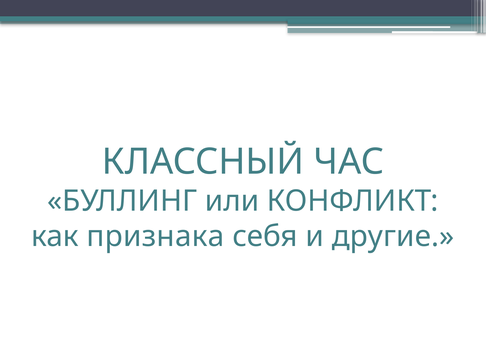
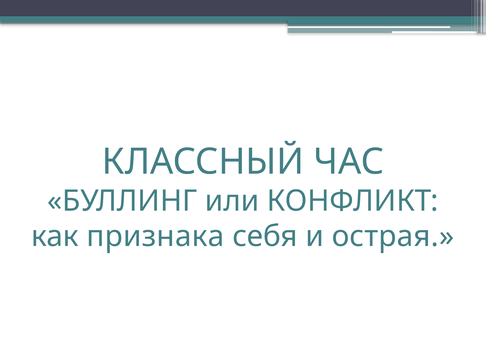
другие: другие -> острая
